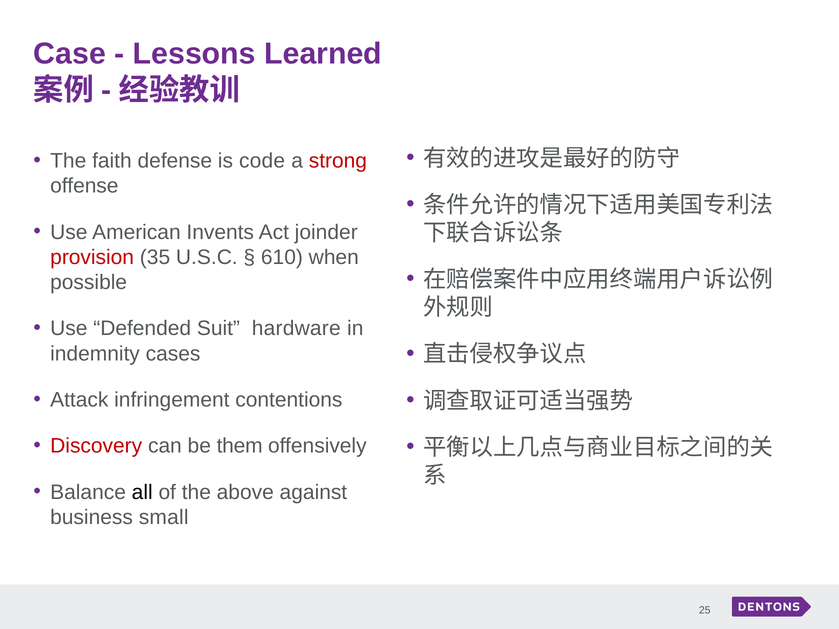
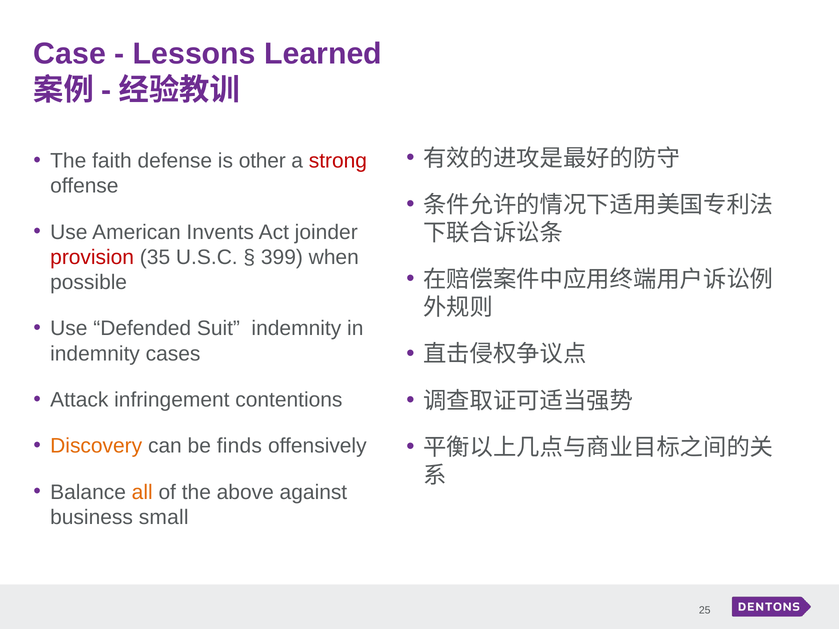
code: code -> other
610: 610 -> 399
Suit hardware: hardware -> indemnity
Discovery colour: red -> orange
them: them -> finds
all colour: black -> orange
